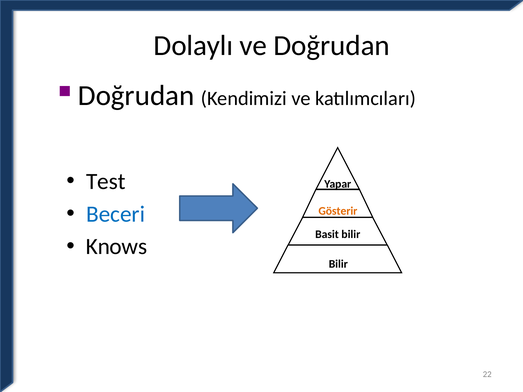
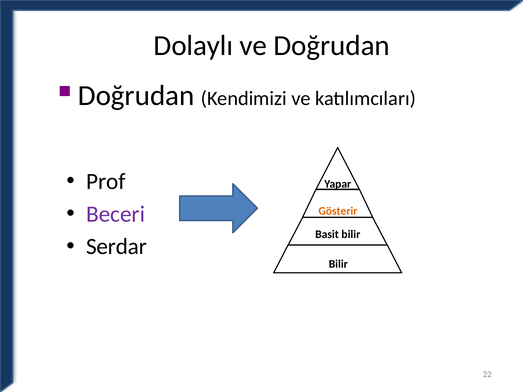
Test: Test -> Prof
Beceri colour: blue -> purple
Knows: Knows -> Serdar
